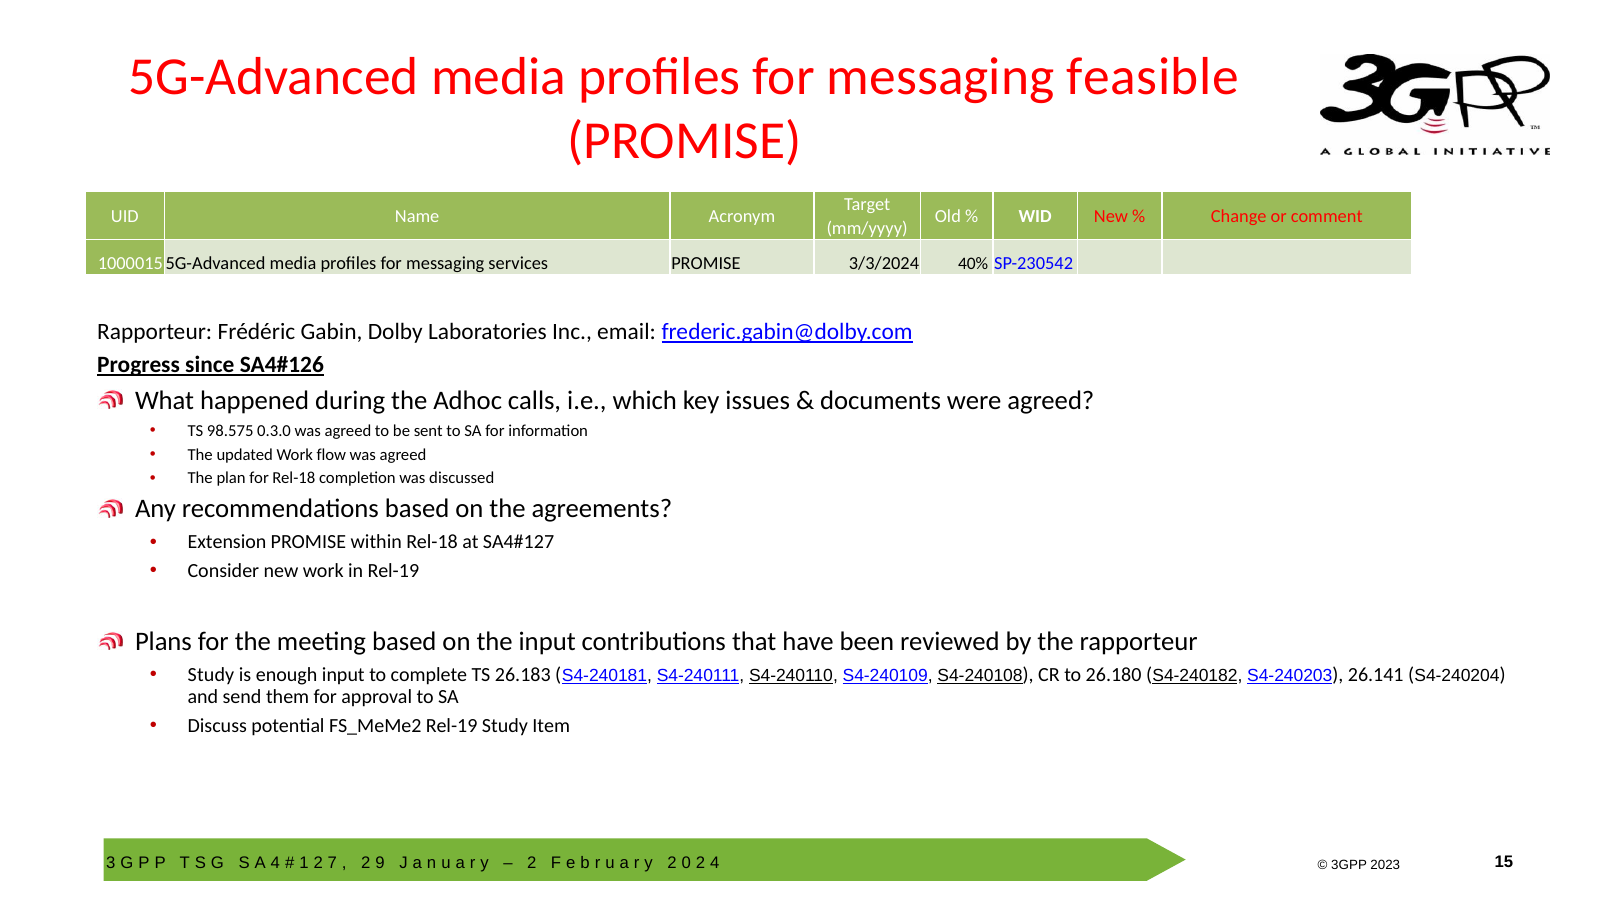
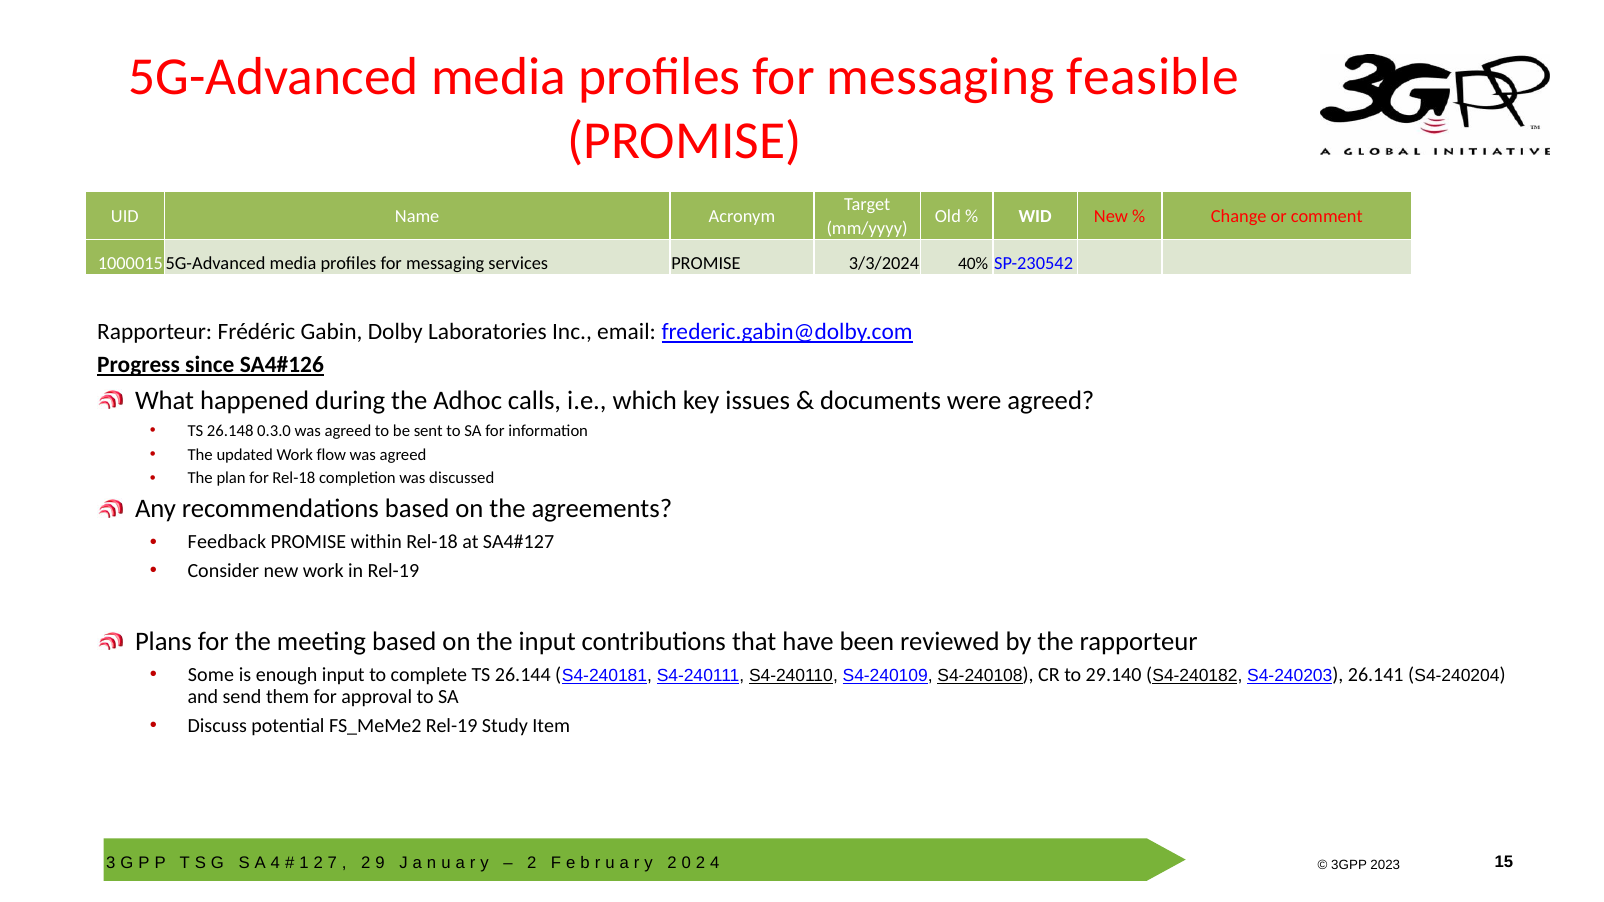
98.575: 98.575 -> 26.148
Extension: Extension -> Feedback
Study at (211, 675): Study -> Some
26.183: 26.183 -> 26.144
26.180: 26.180 -> 29.140
